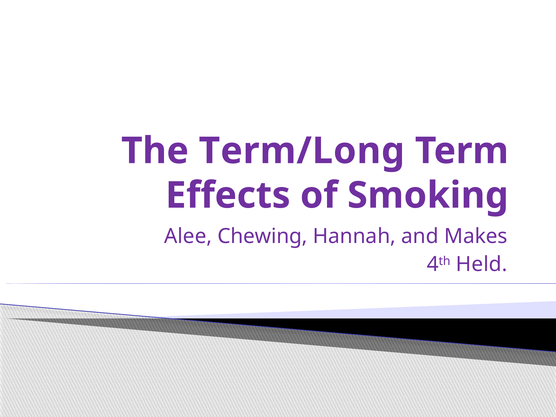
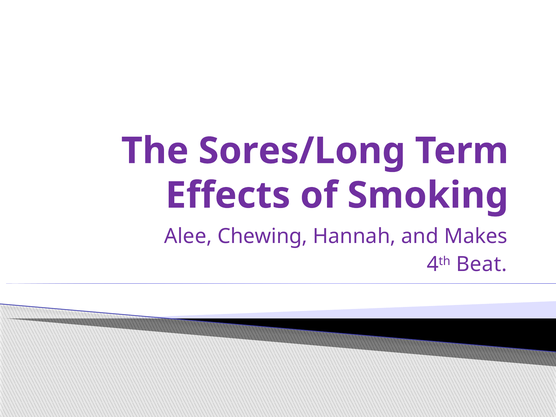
Term/Long: Term/Long -> Sores/Long
Held: Held -> Beat
